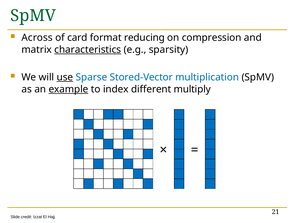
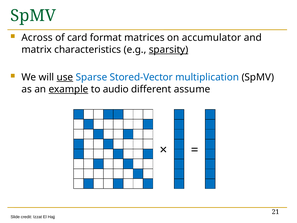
reducing: reducing -> matrices
compression: compression -> accumulator
characteristics underline: present -> none
sparsity underline: none -> present
index: index -> audio
multiply: multiply -> assume
